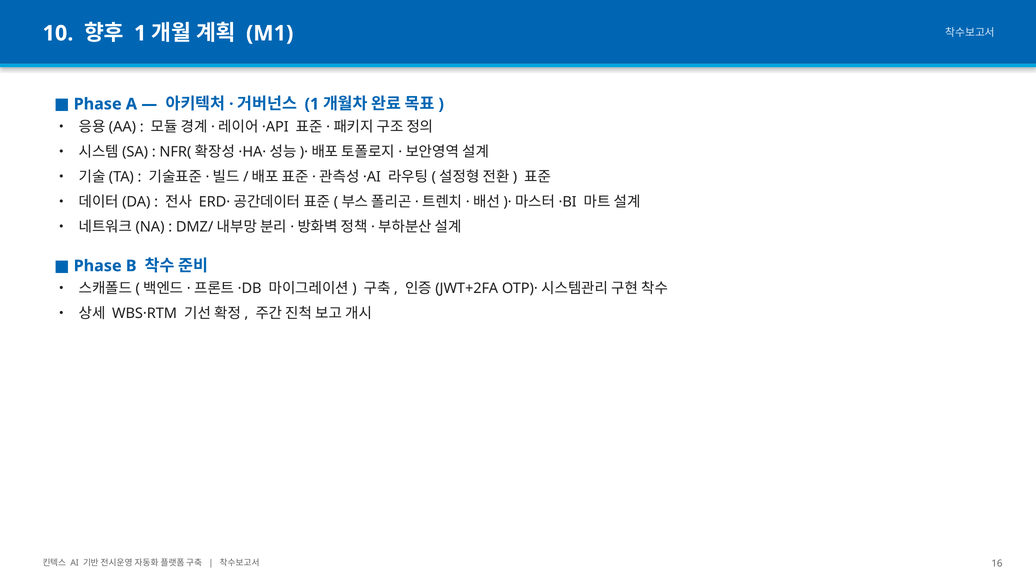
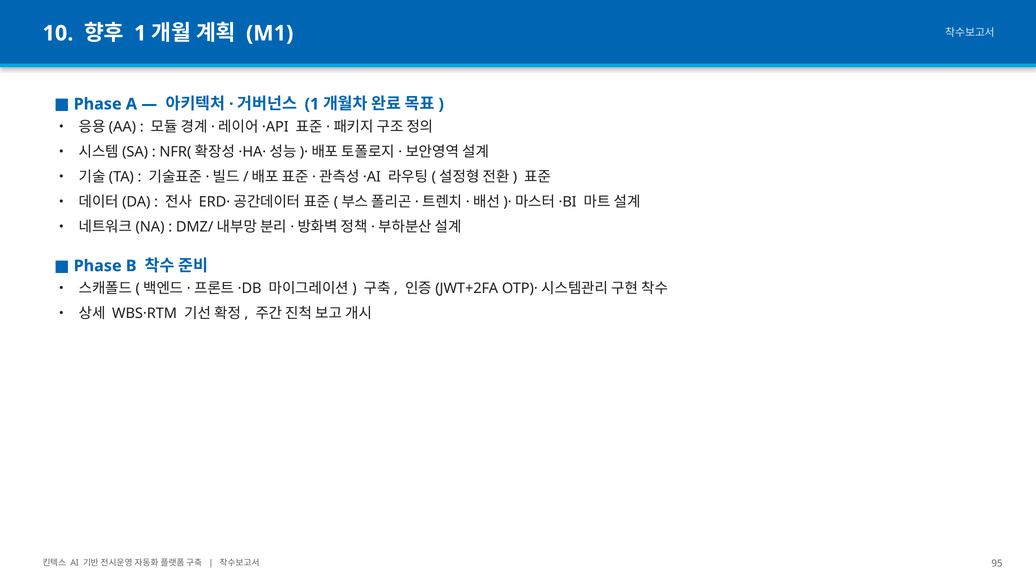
16: 16 -> 95
